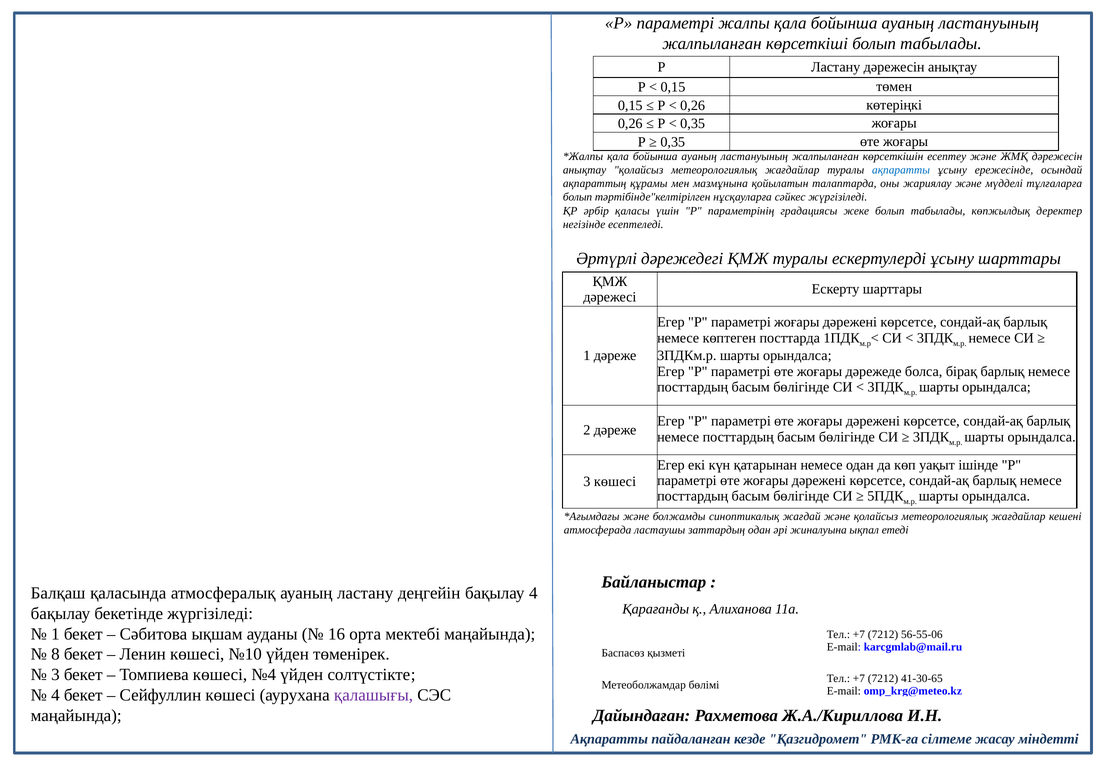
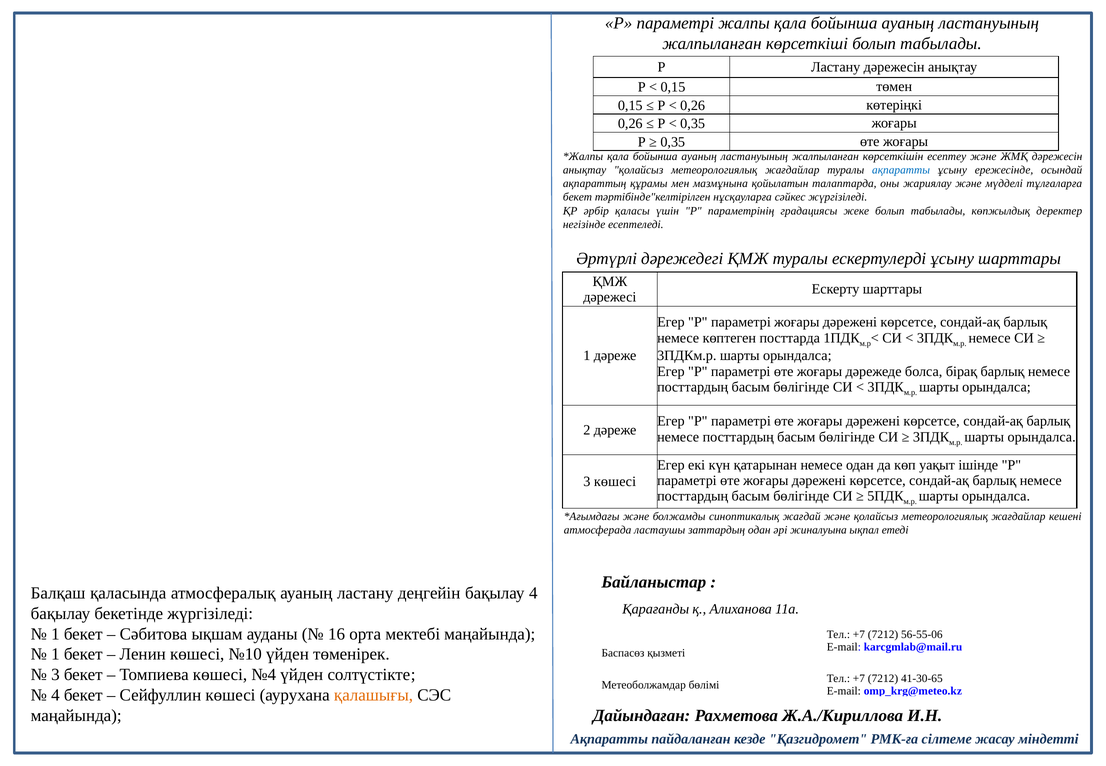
болып at (578, 197): болып -> бекет
8 at (55, 654): 8 -> 1
қалашығы colour: purple -> orange
